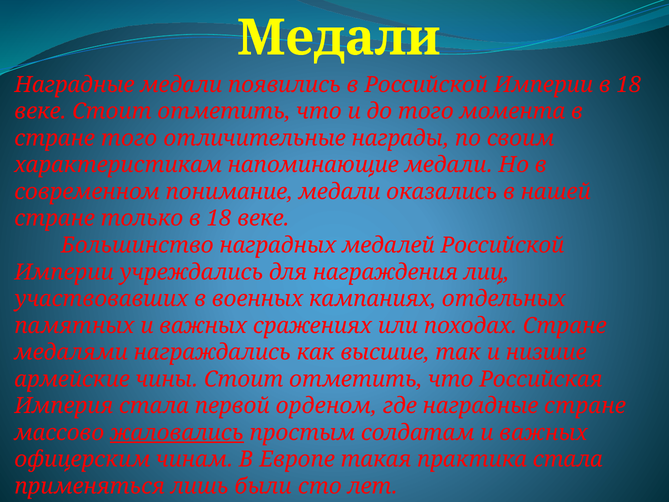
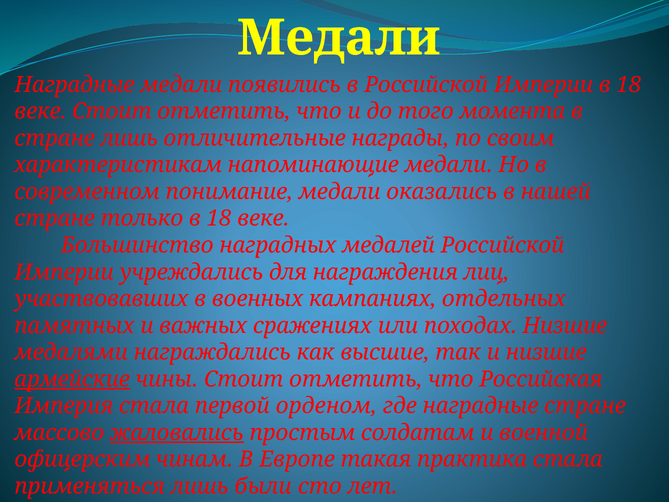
стране того: того -> лишь
походах Стране: Стране -> Низшие
армейские underline: none -> present
солдатам и важных: важных -> военной
